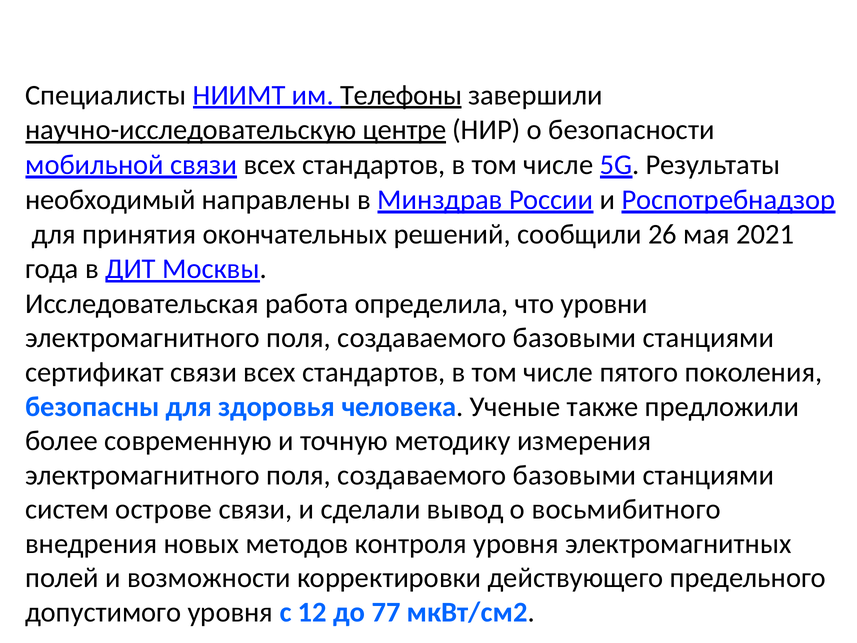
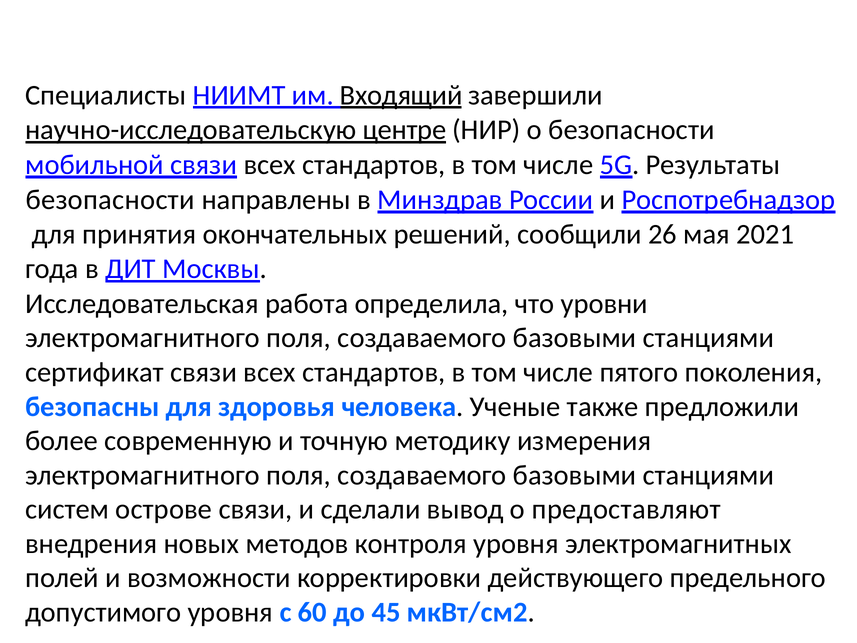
Телефоны: Телефоны -> Входящий
необходимый at (110, 200): необходимый -> безопасности
восьмибитного: восьмибитного -> предоставляют
12: 12 -> 60
77: 77 -> 45
